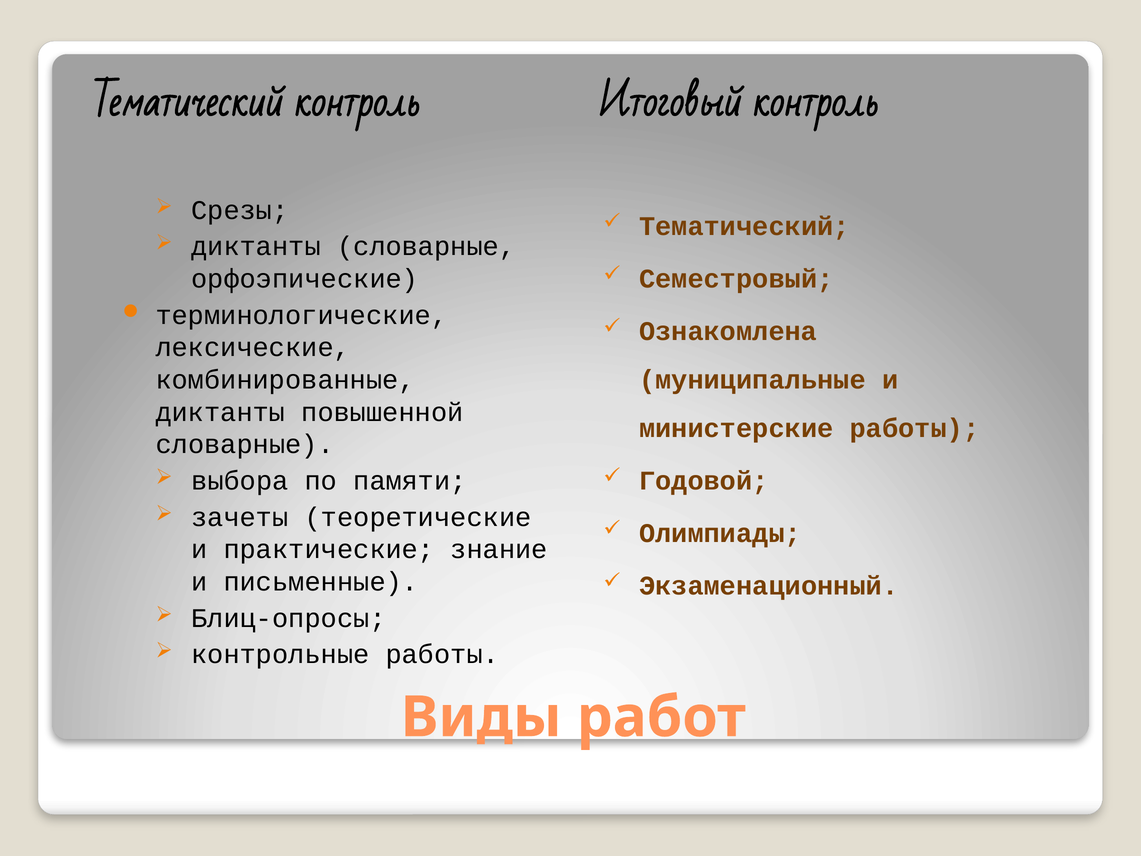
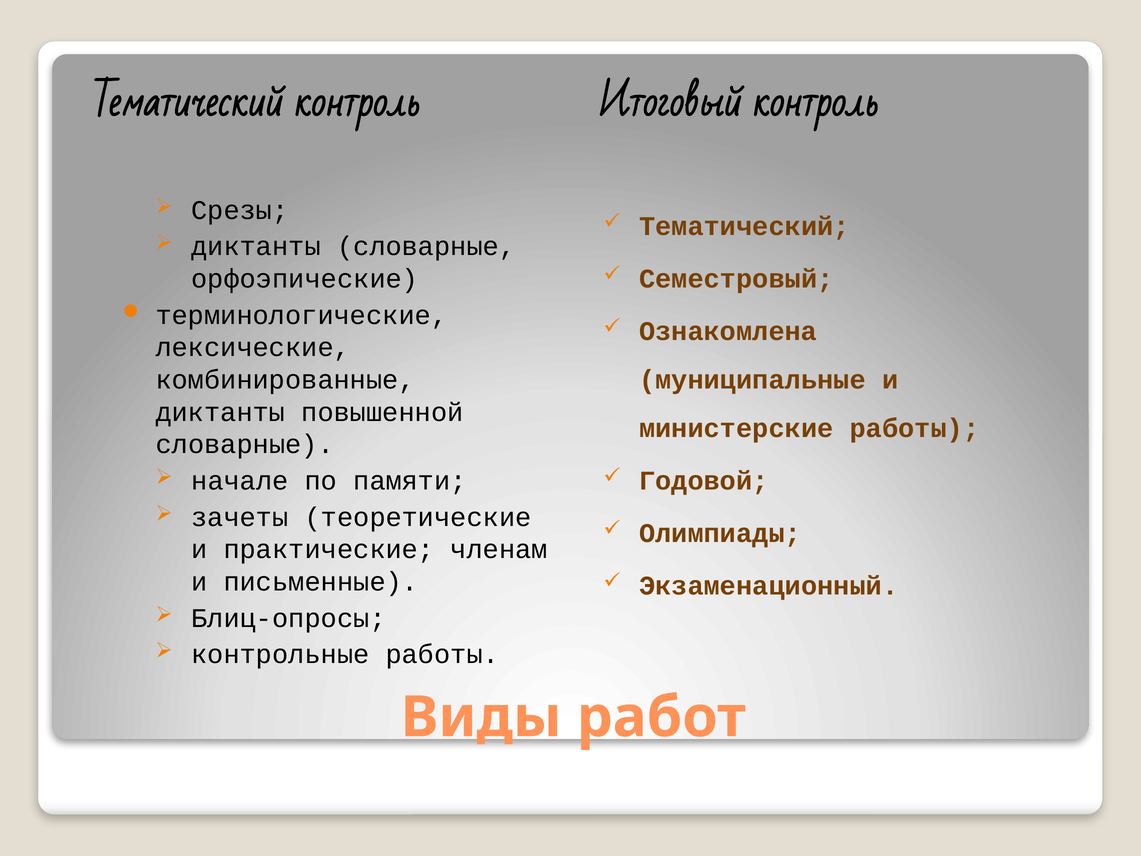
выбора: выбора -> начале
знание: знание -> членам
